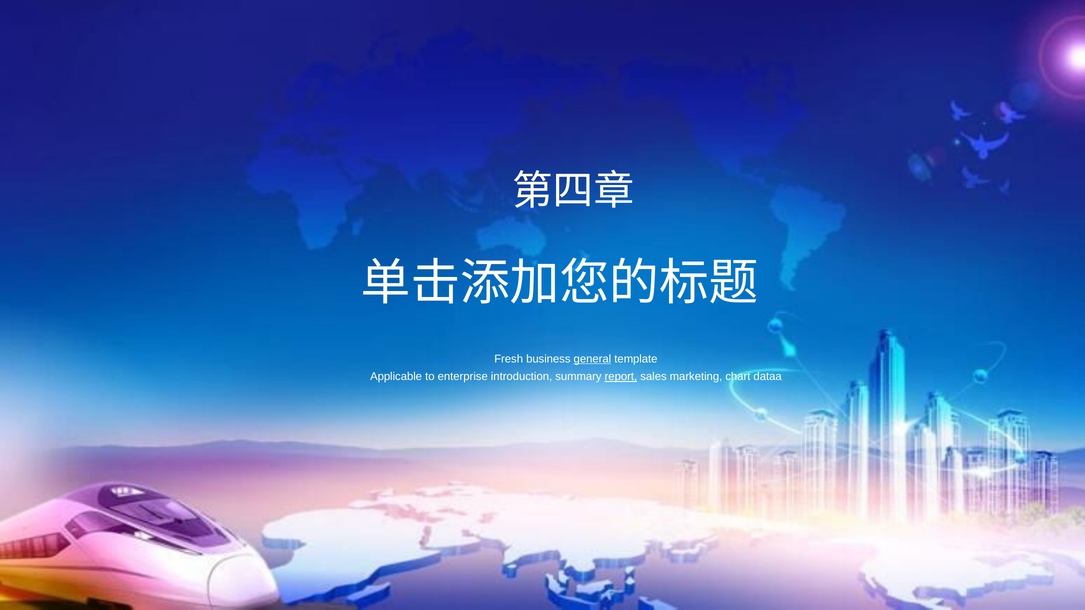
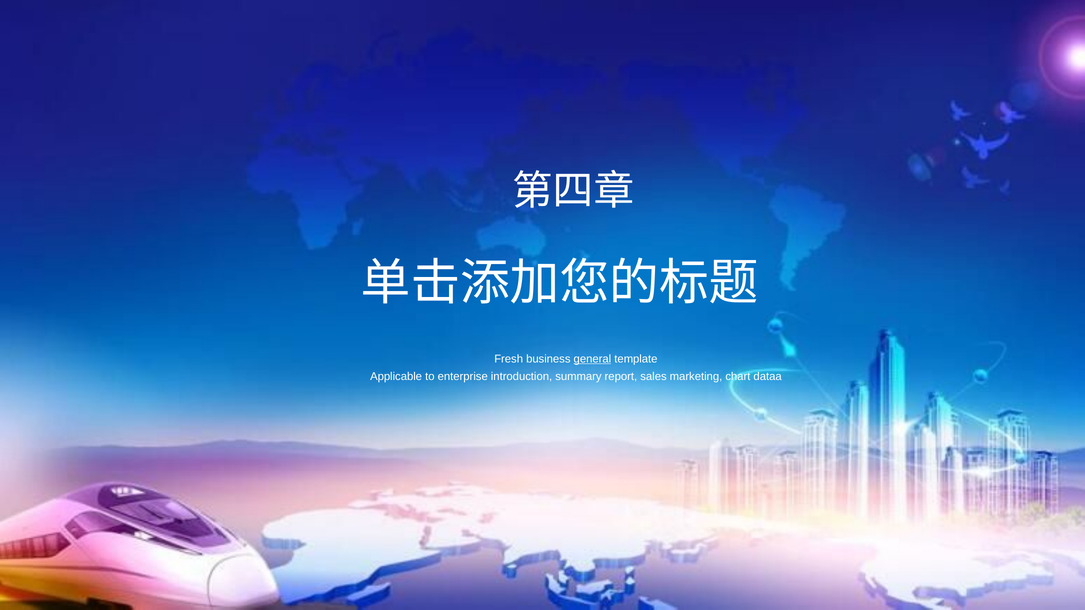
report underline: present -> none
